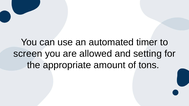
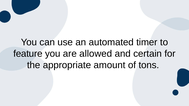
screen: screen -> feature
setting: setting -> certain
